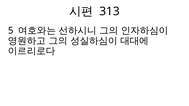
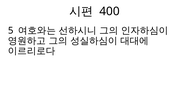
313: 313 -> 400
